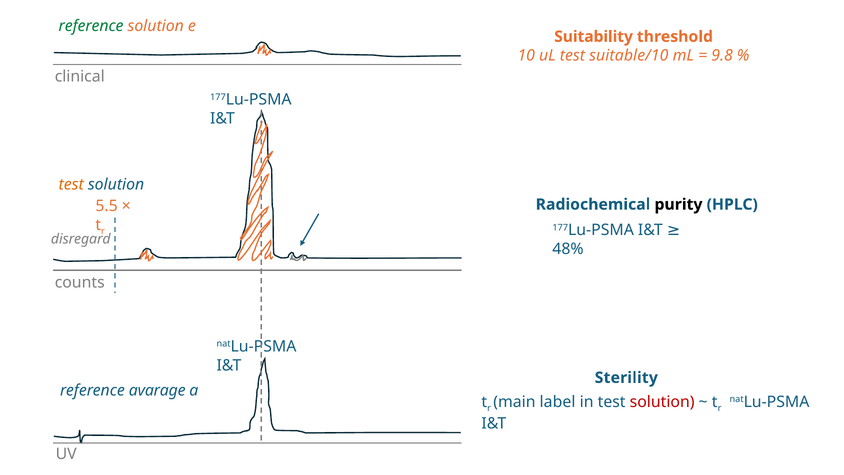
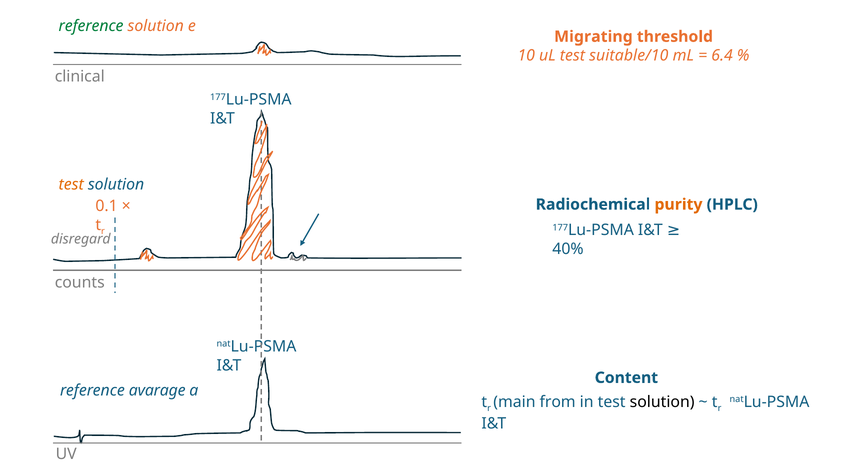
Suitability: Suitability -> Migrating
9.8: 9.8 -> 6.4
5.5: 5.5 -> 0.1
purity colour: black -> orange
48%: 48% -> 40%
Sterility: Sterility -> Content
label: label -> from
solution at (662, 402) colour: red -> black
